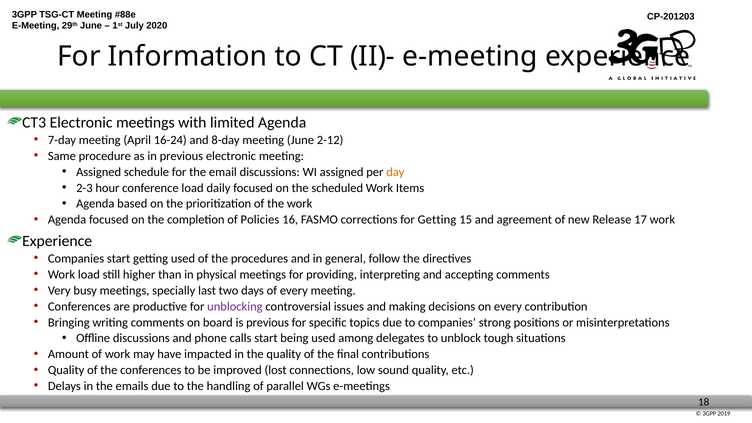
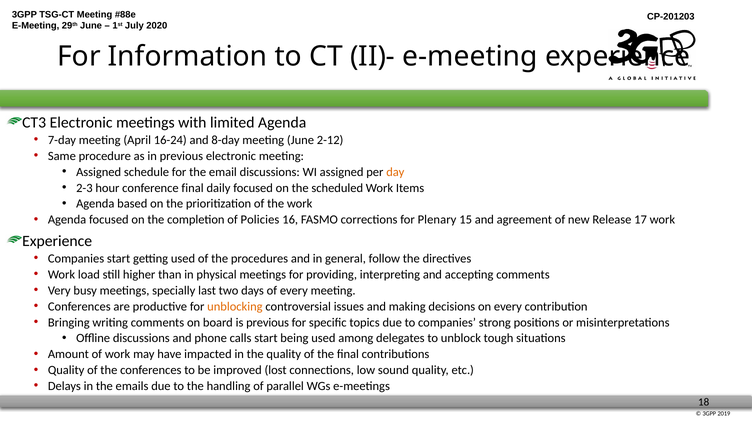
conference load: load -> final
for Getting: Getting -> Plenary
unblocking colour: purple -> orange
